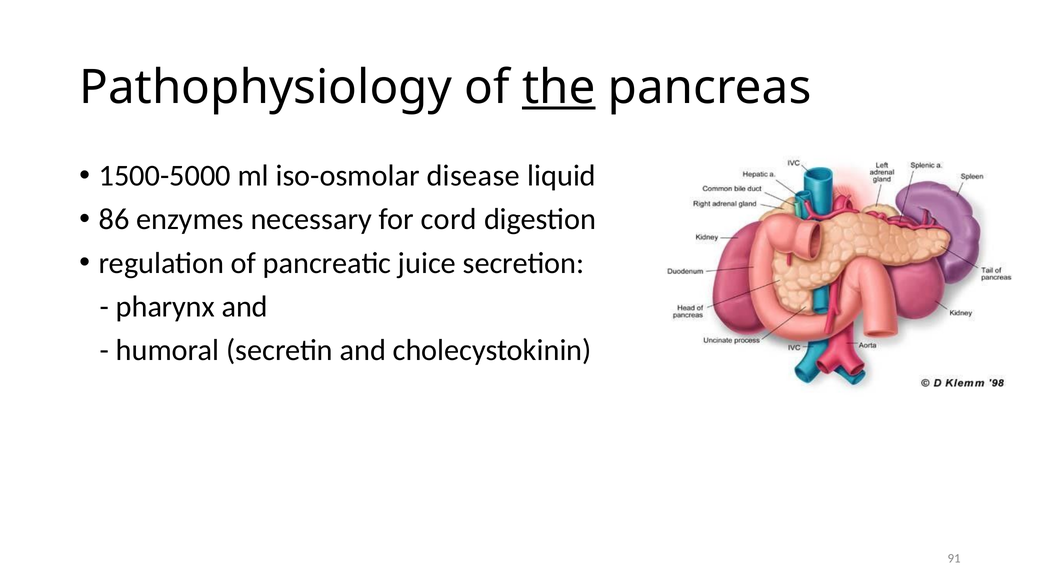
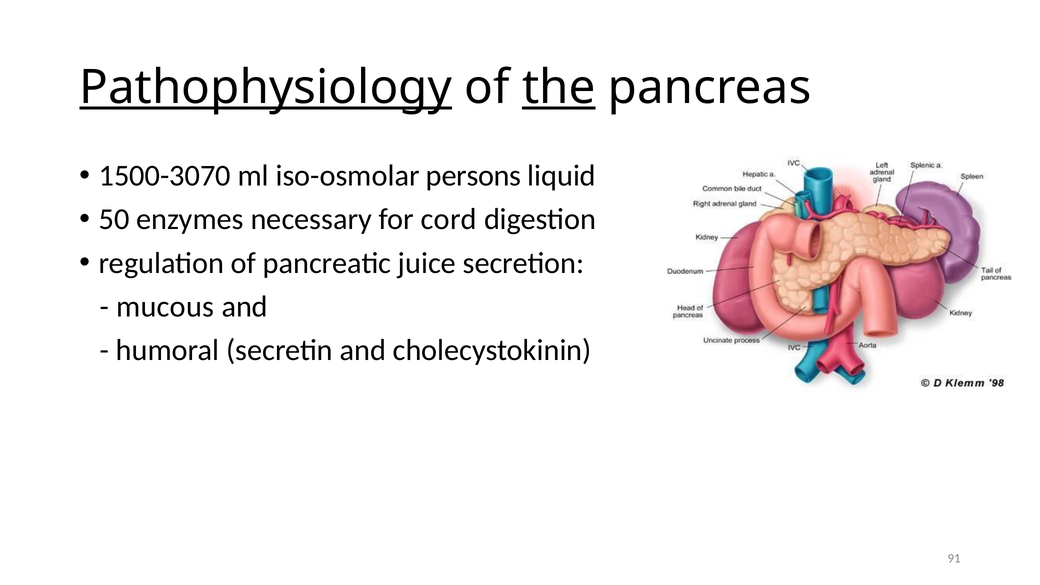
Pathophysiology underline: none -> present
1500-5000: 1500-5000 -> 1500-3070
disease: disease -> persons
86: 86 -> 50
pharynx: pharynx -> mucous
